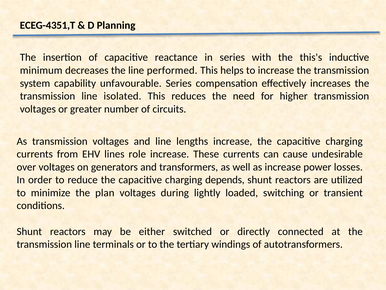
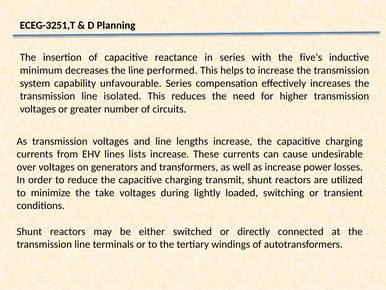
ECEG-4351,T: ECEG-4351,T -> ECEG-3251,T
this's: this's -> five's
role: role -> lists
depends: depends -> transmit
plan: plan -> take
